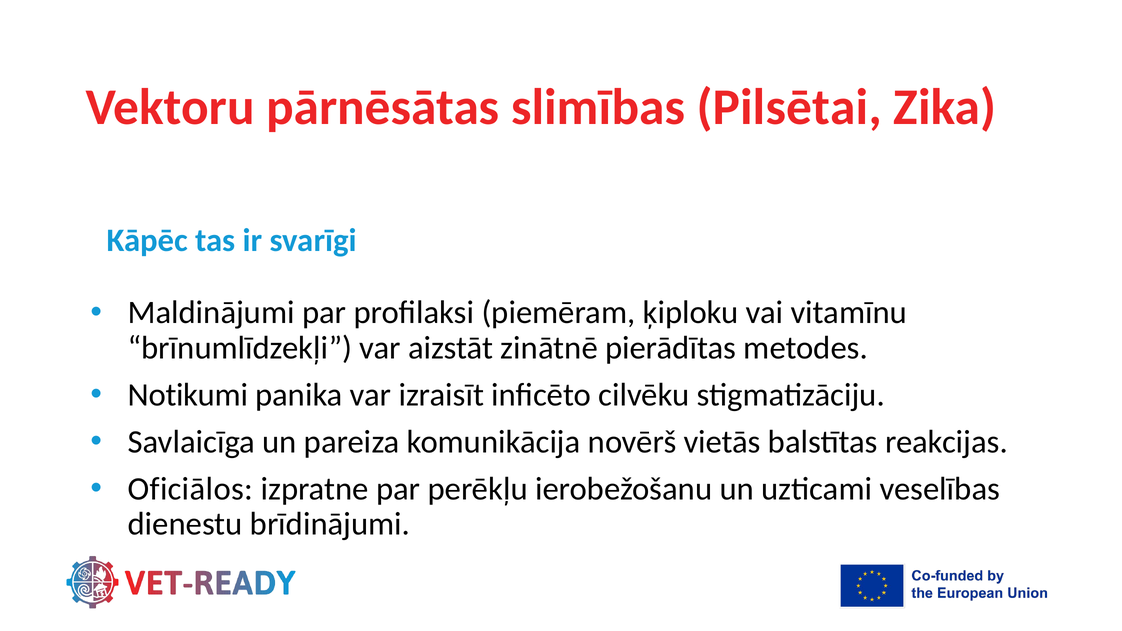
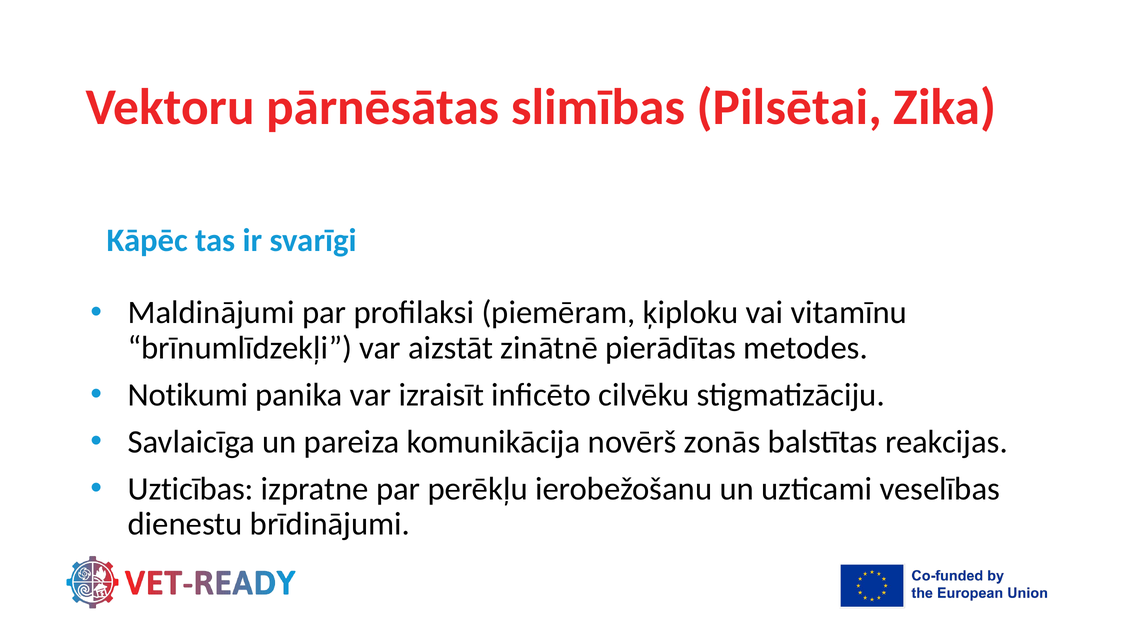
vietās: vietās -> zonās
Oficiālos: Oficiālos -> Uzticības
